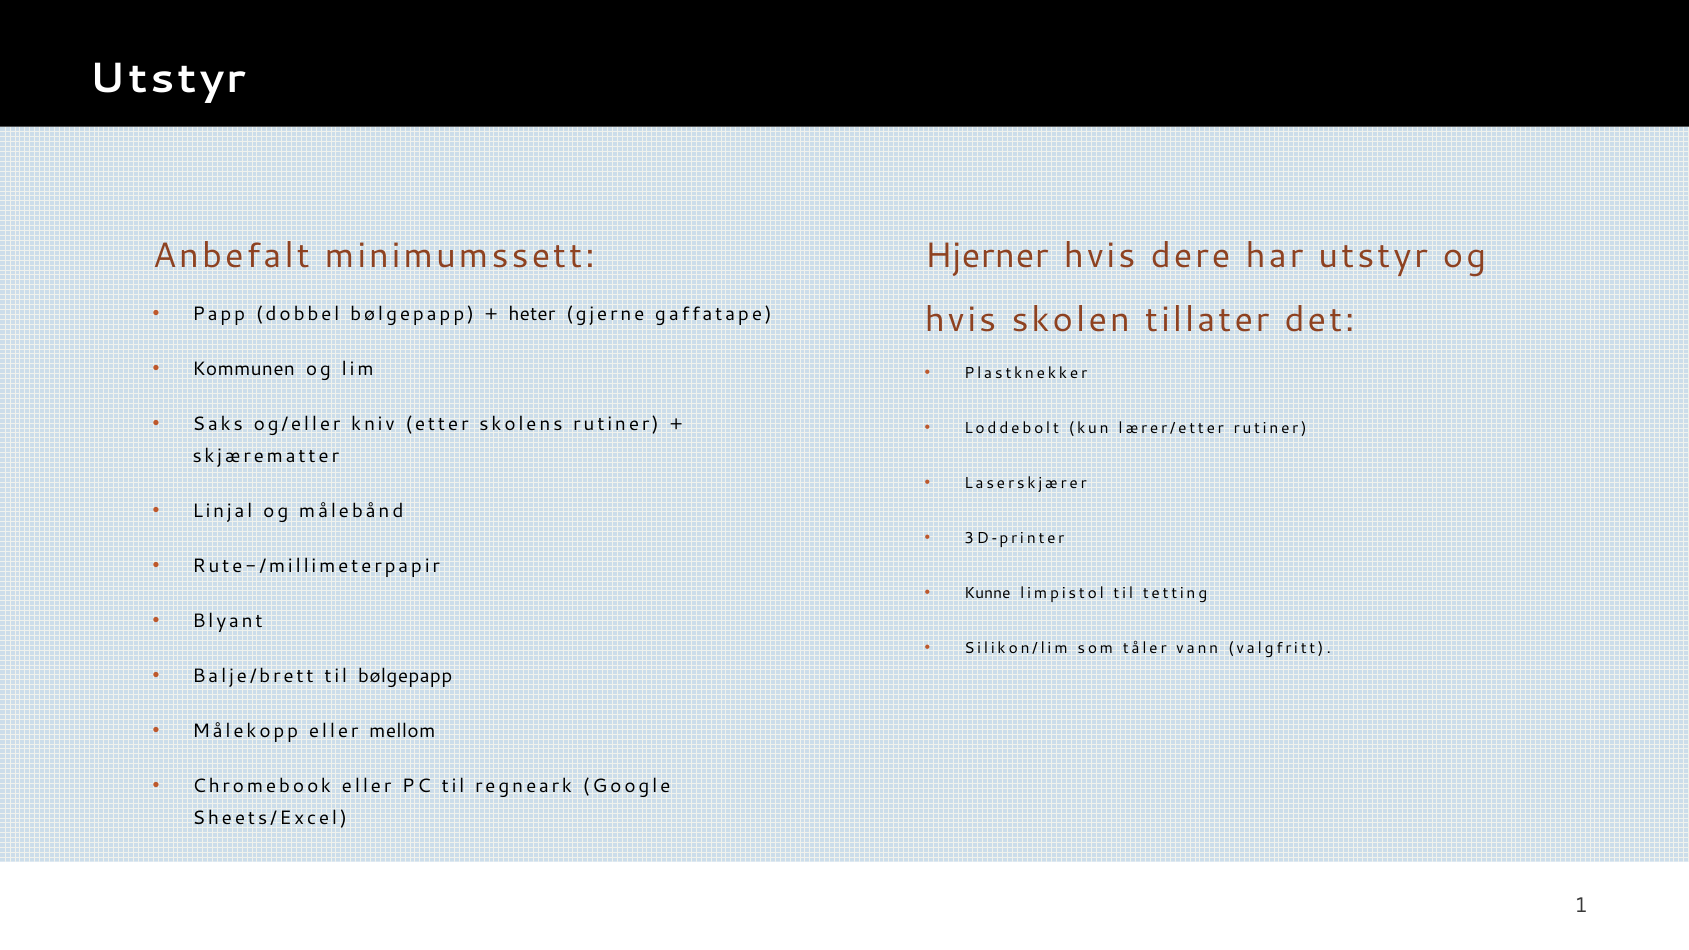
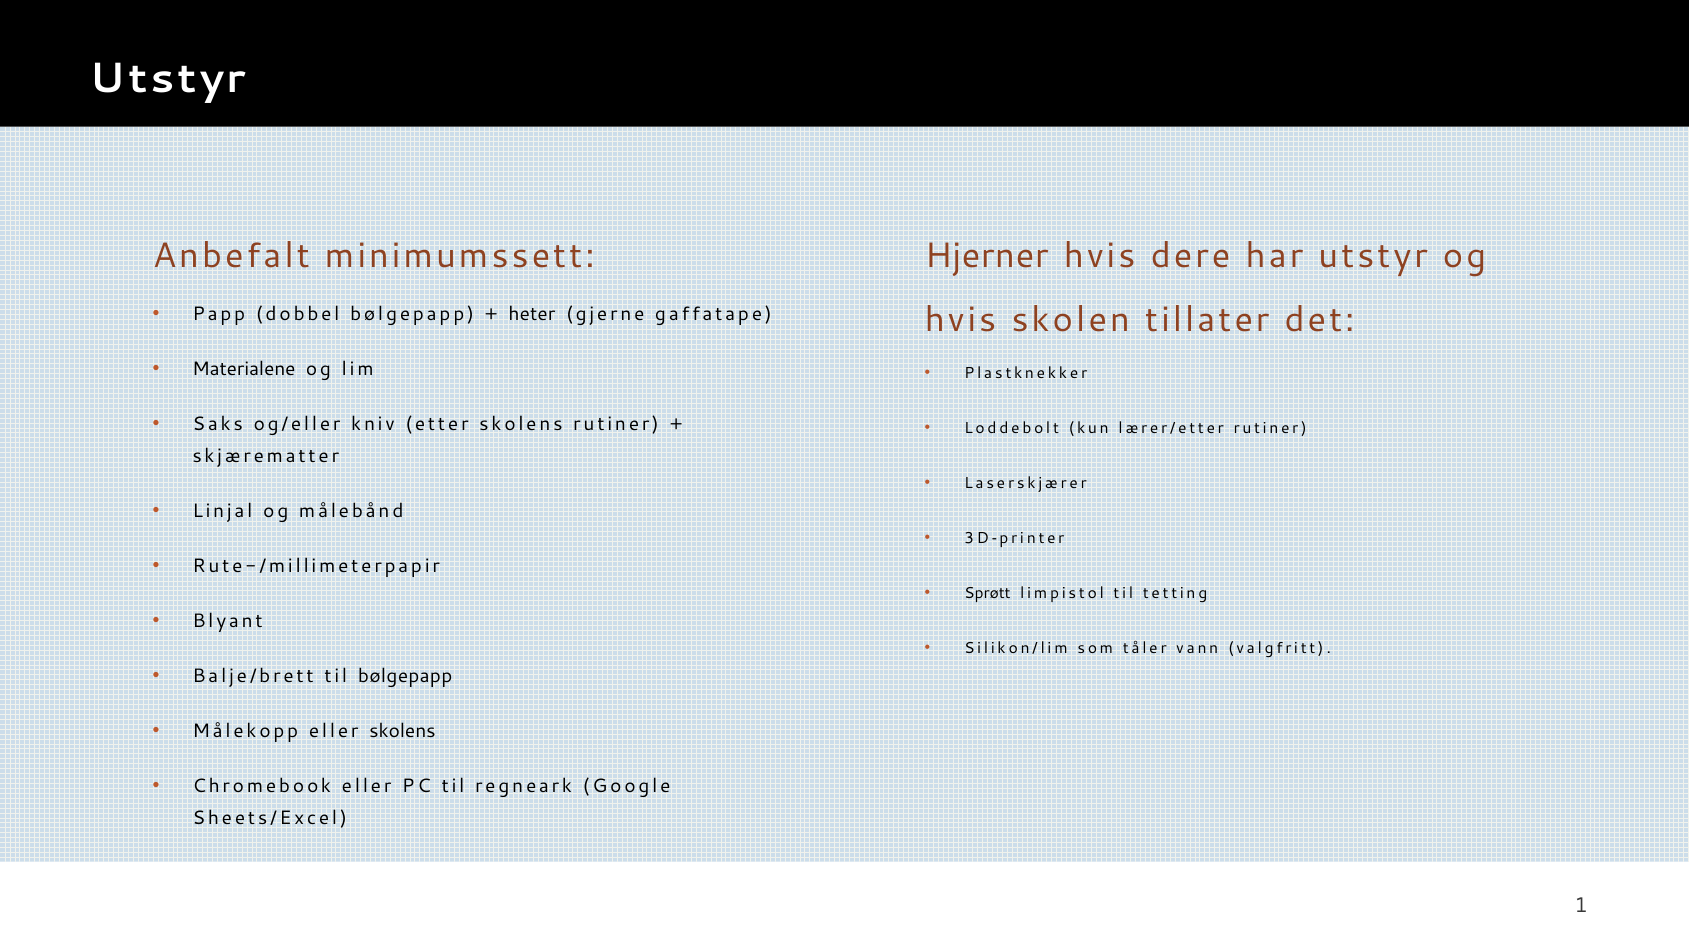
Kommunen: Kommunen -> Materialene
Kunne: Kunne -> Sprøtt
eller mellom: mellom -> skolens
